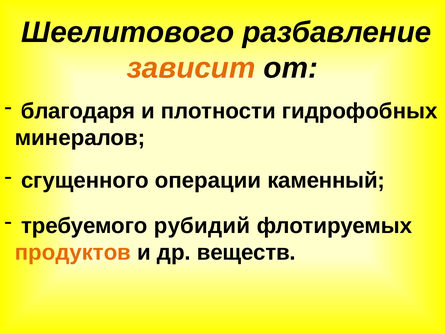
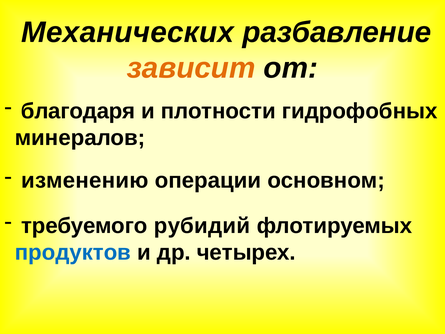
Шеелитового: Шеелитового -> Механических
сгущенного: сгущенного -> изменению
каменный: каменный -> основном
продуктов colour: orange -> blue
веществ: веществ -> четырех
